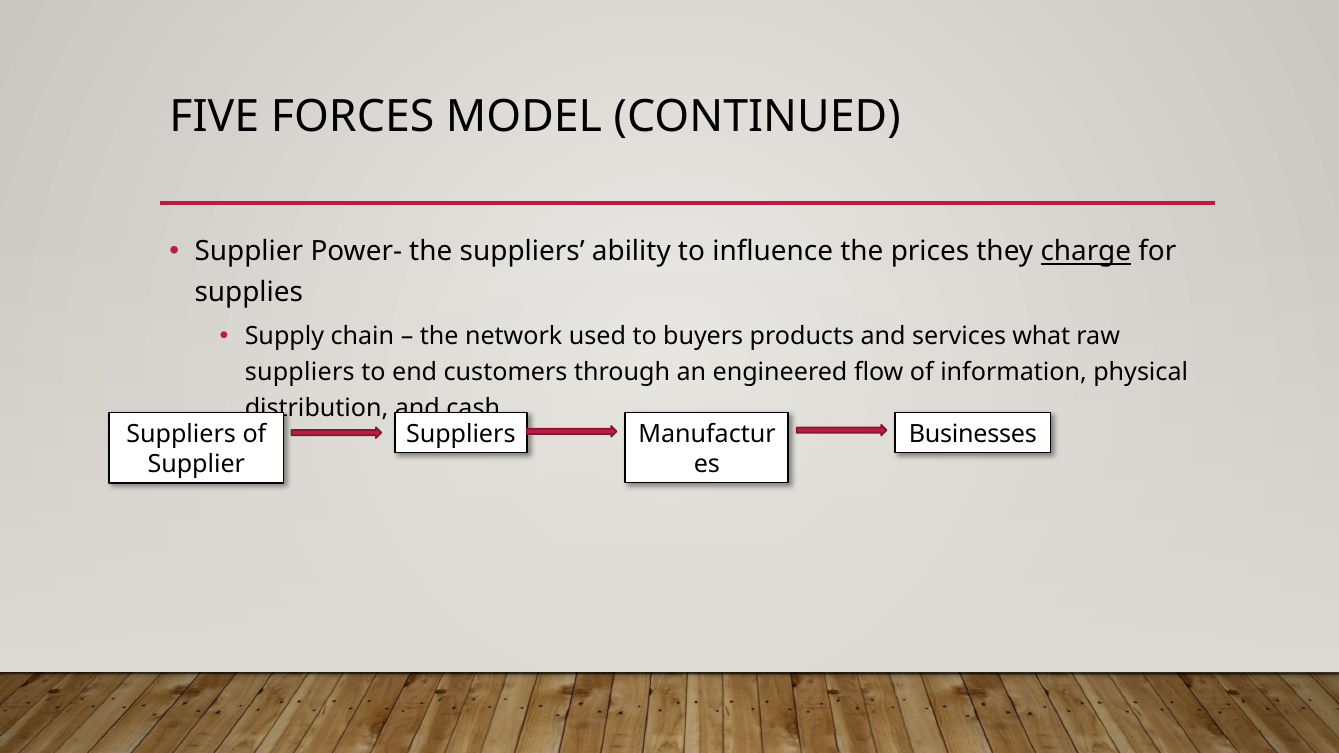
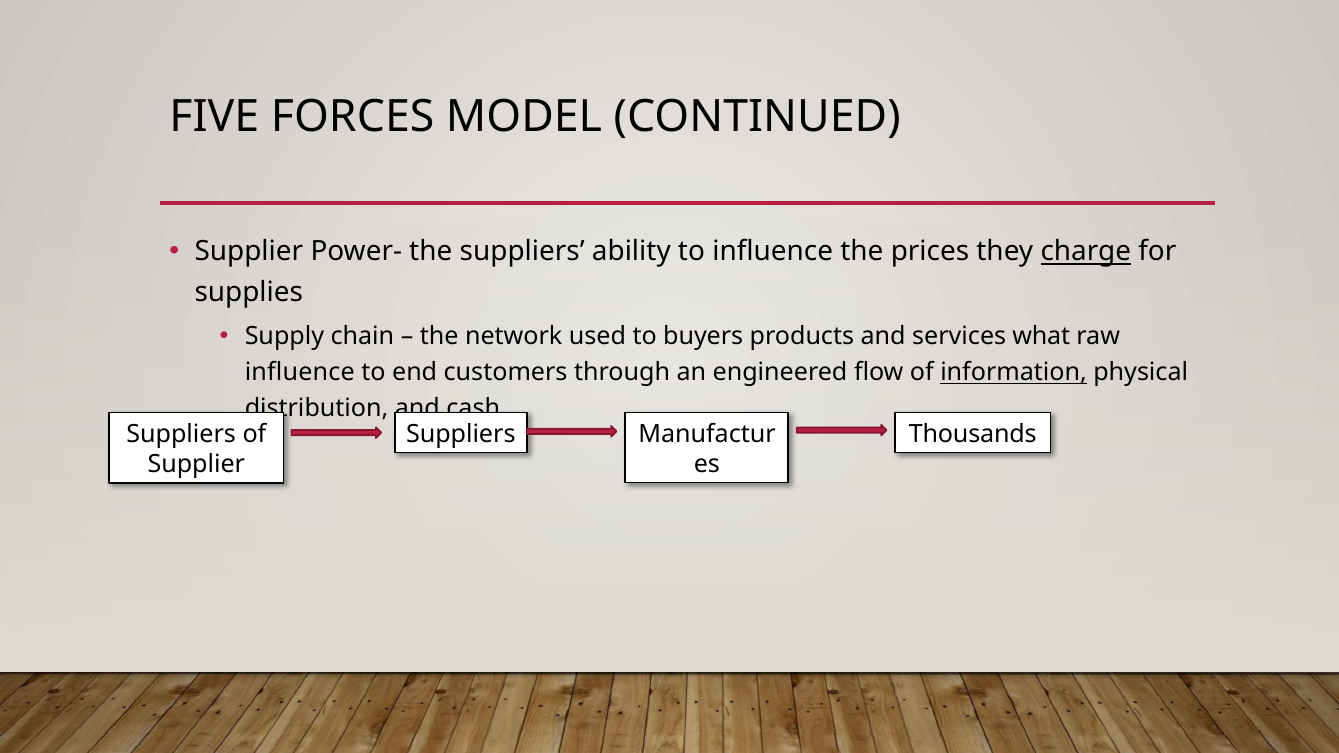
suppliers at (300, 373): suppliers -> influence
information underline: none -> present
Businesses: Businesses -> Thousands
